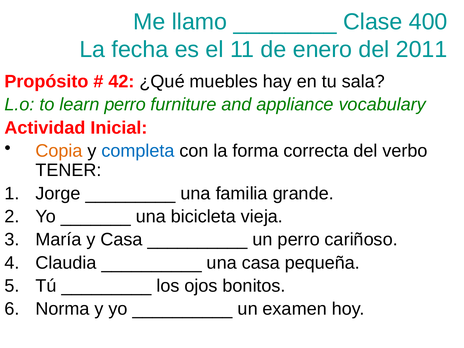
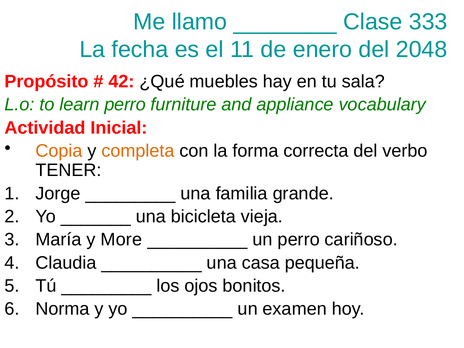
400: 400 -> 333
2011: 2011 -> 2048
completa colour: blue -> orange
y Casa: Casa -> More
